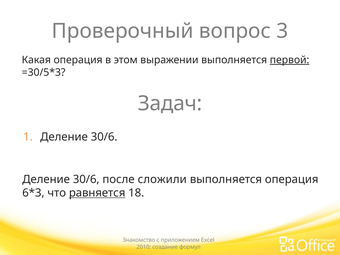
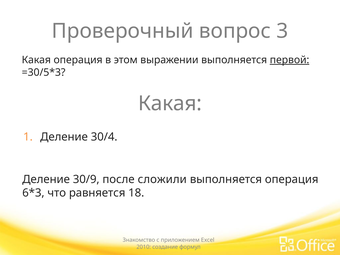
Задач at (170, 103): Задач -> Какая
30/6 at (104, 137): 30/6 -> 30/4
30/6 at (86, 179): 30/6 -> 30/9
равняется underline: present -> none
